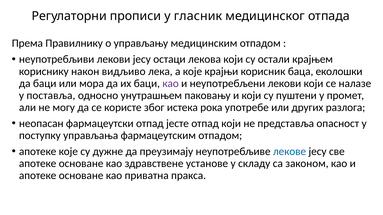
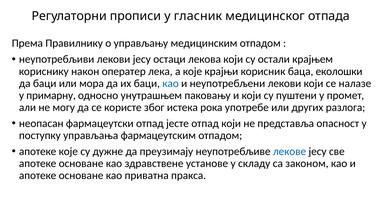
видљиво: видљиво -> оператер
као at (171, 84) colour: purple -> blue
поставља: поставља -> примарну
